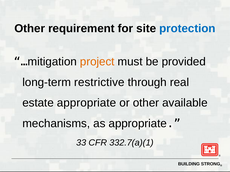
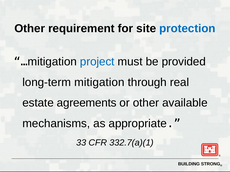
project colour: orange -> blue
restrictive: restrictive -> mitigation
estate appropriate: appropriate -> agreements
